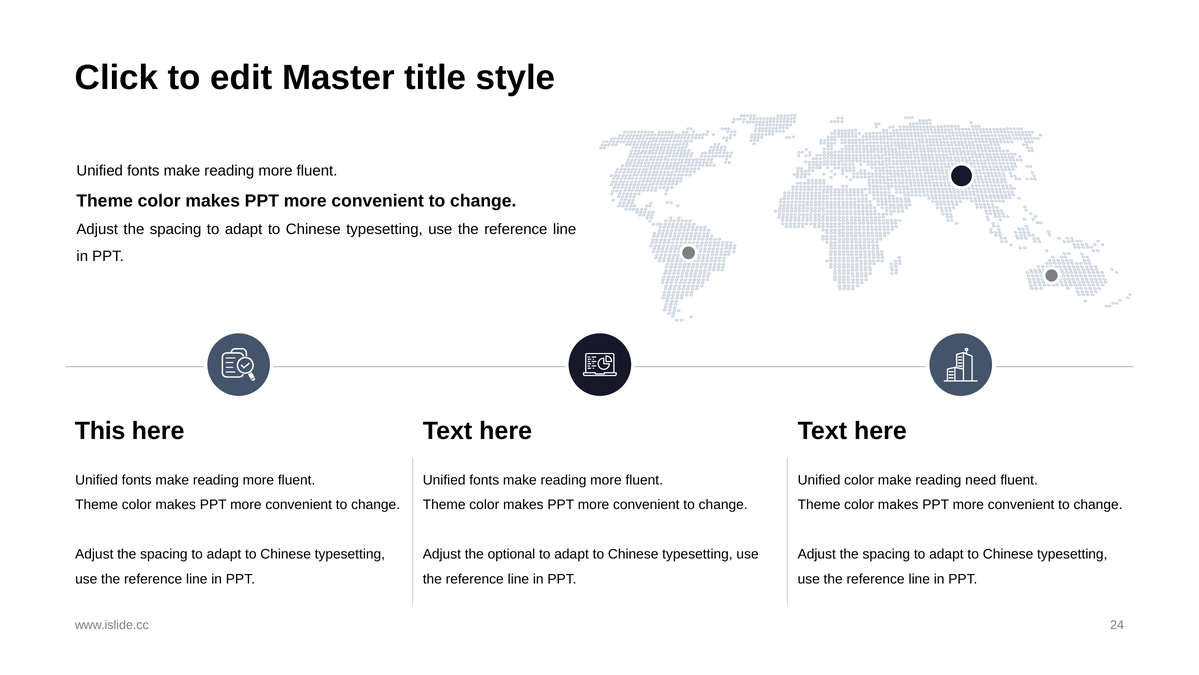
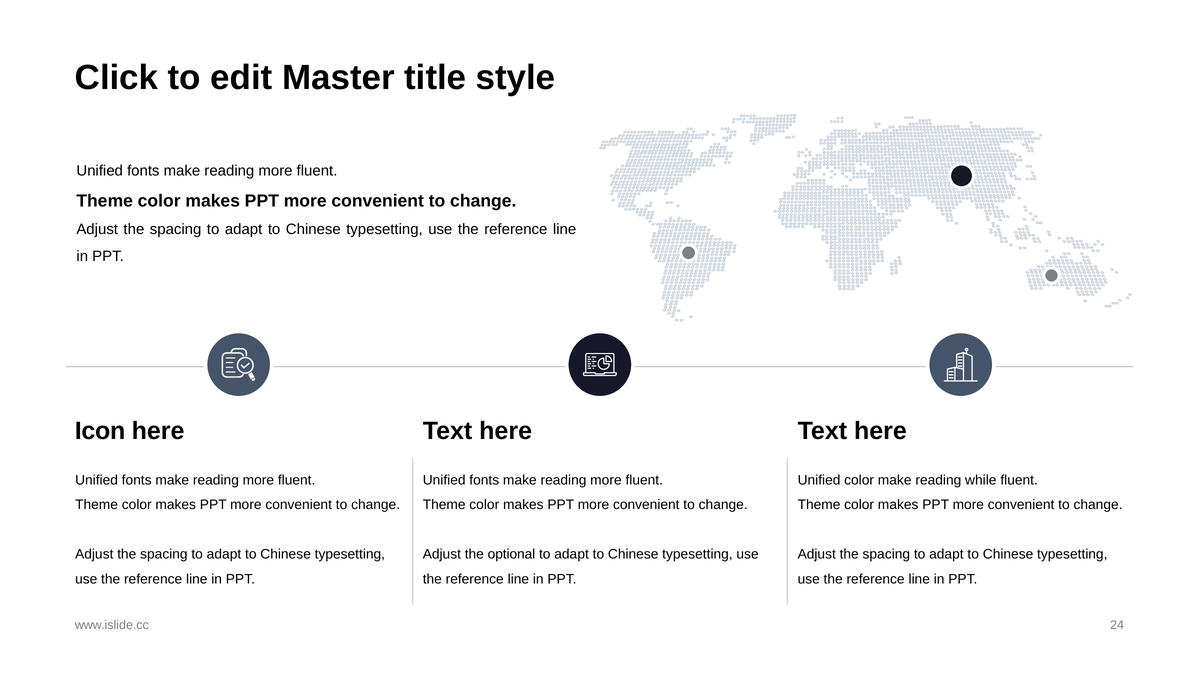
This: This -> Icon
need: need -> while
